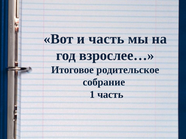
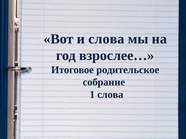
и часть: часть -> слова
1 часть: часть -> слова
